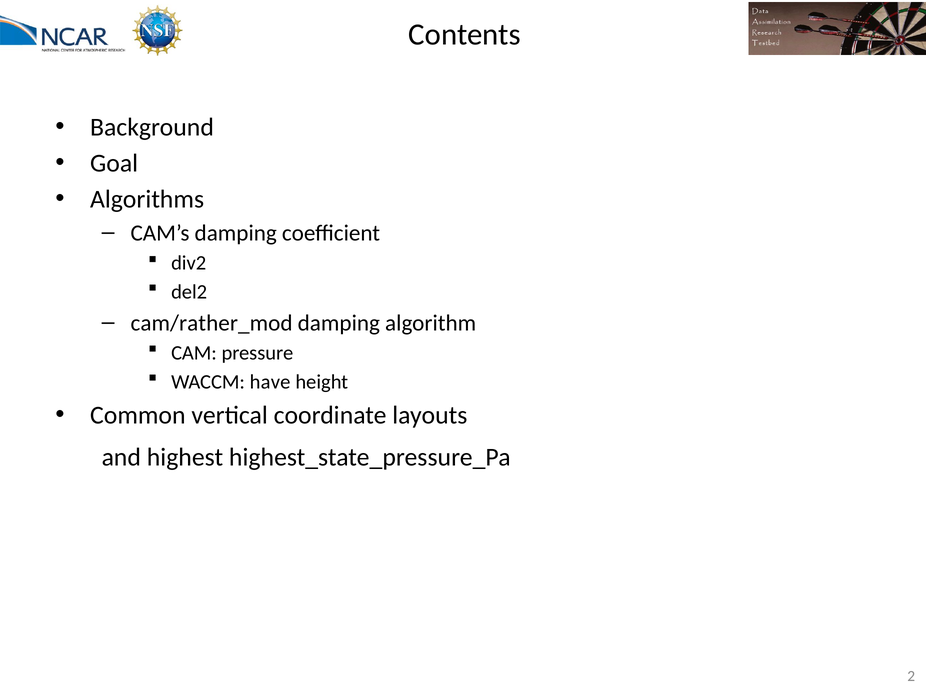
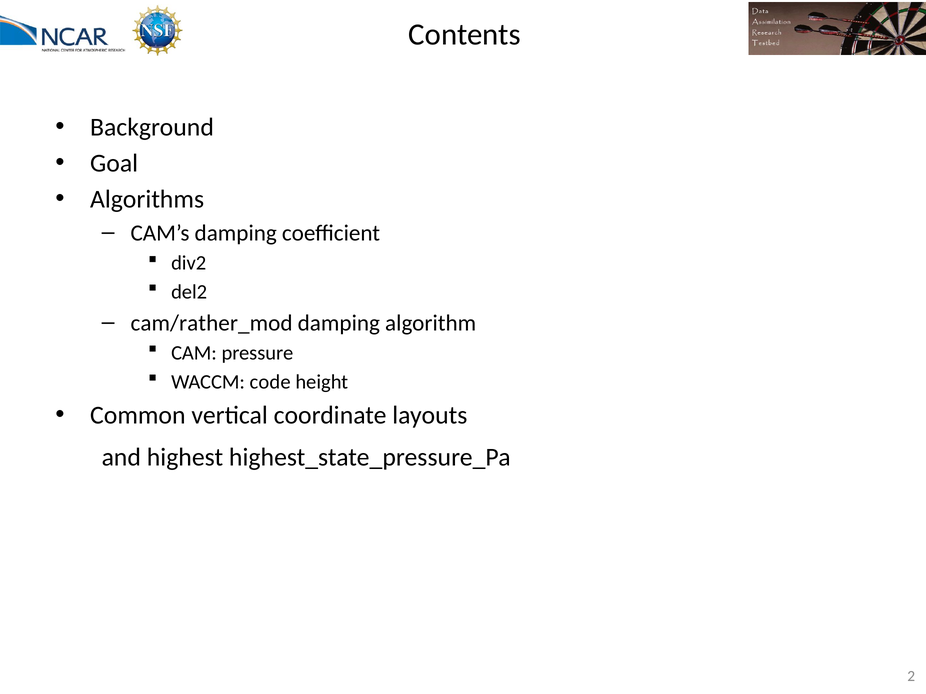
have: have -> code
